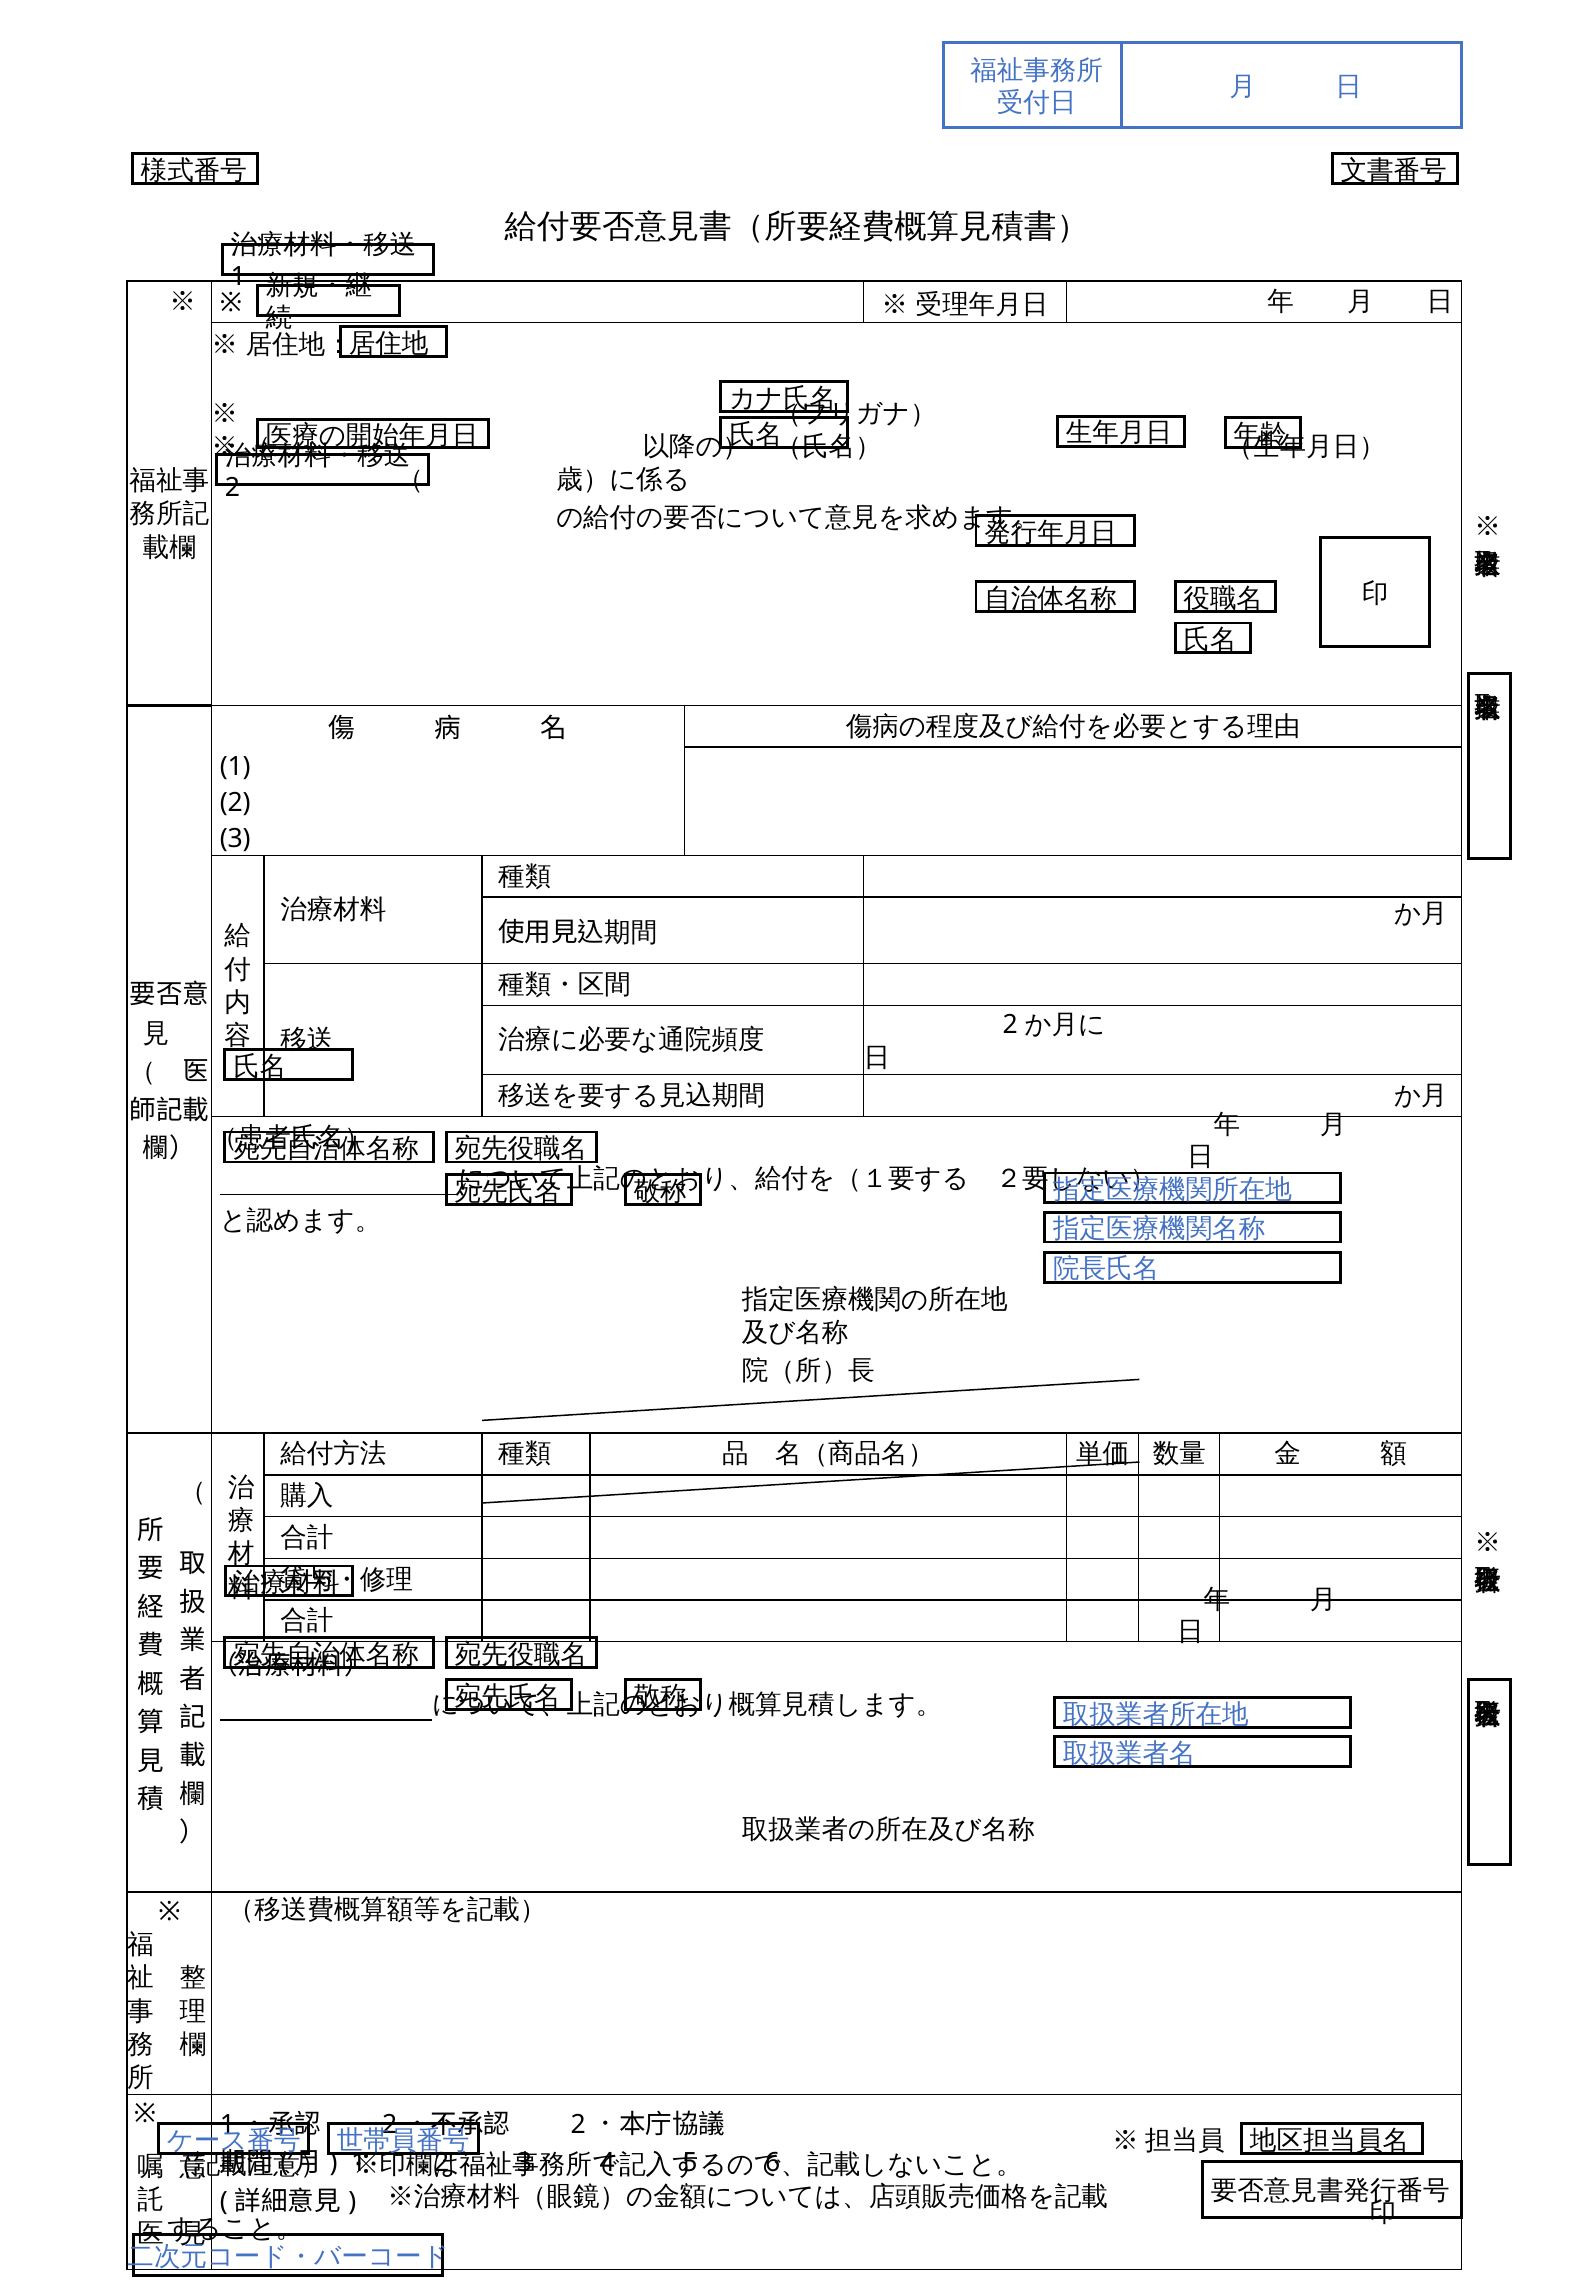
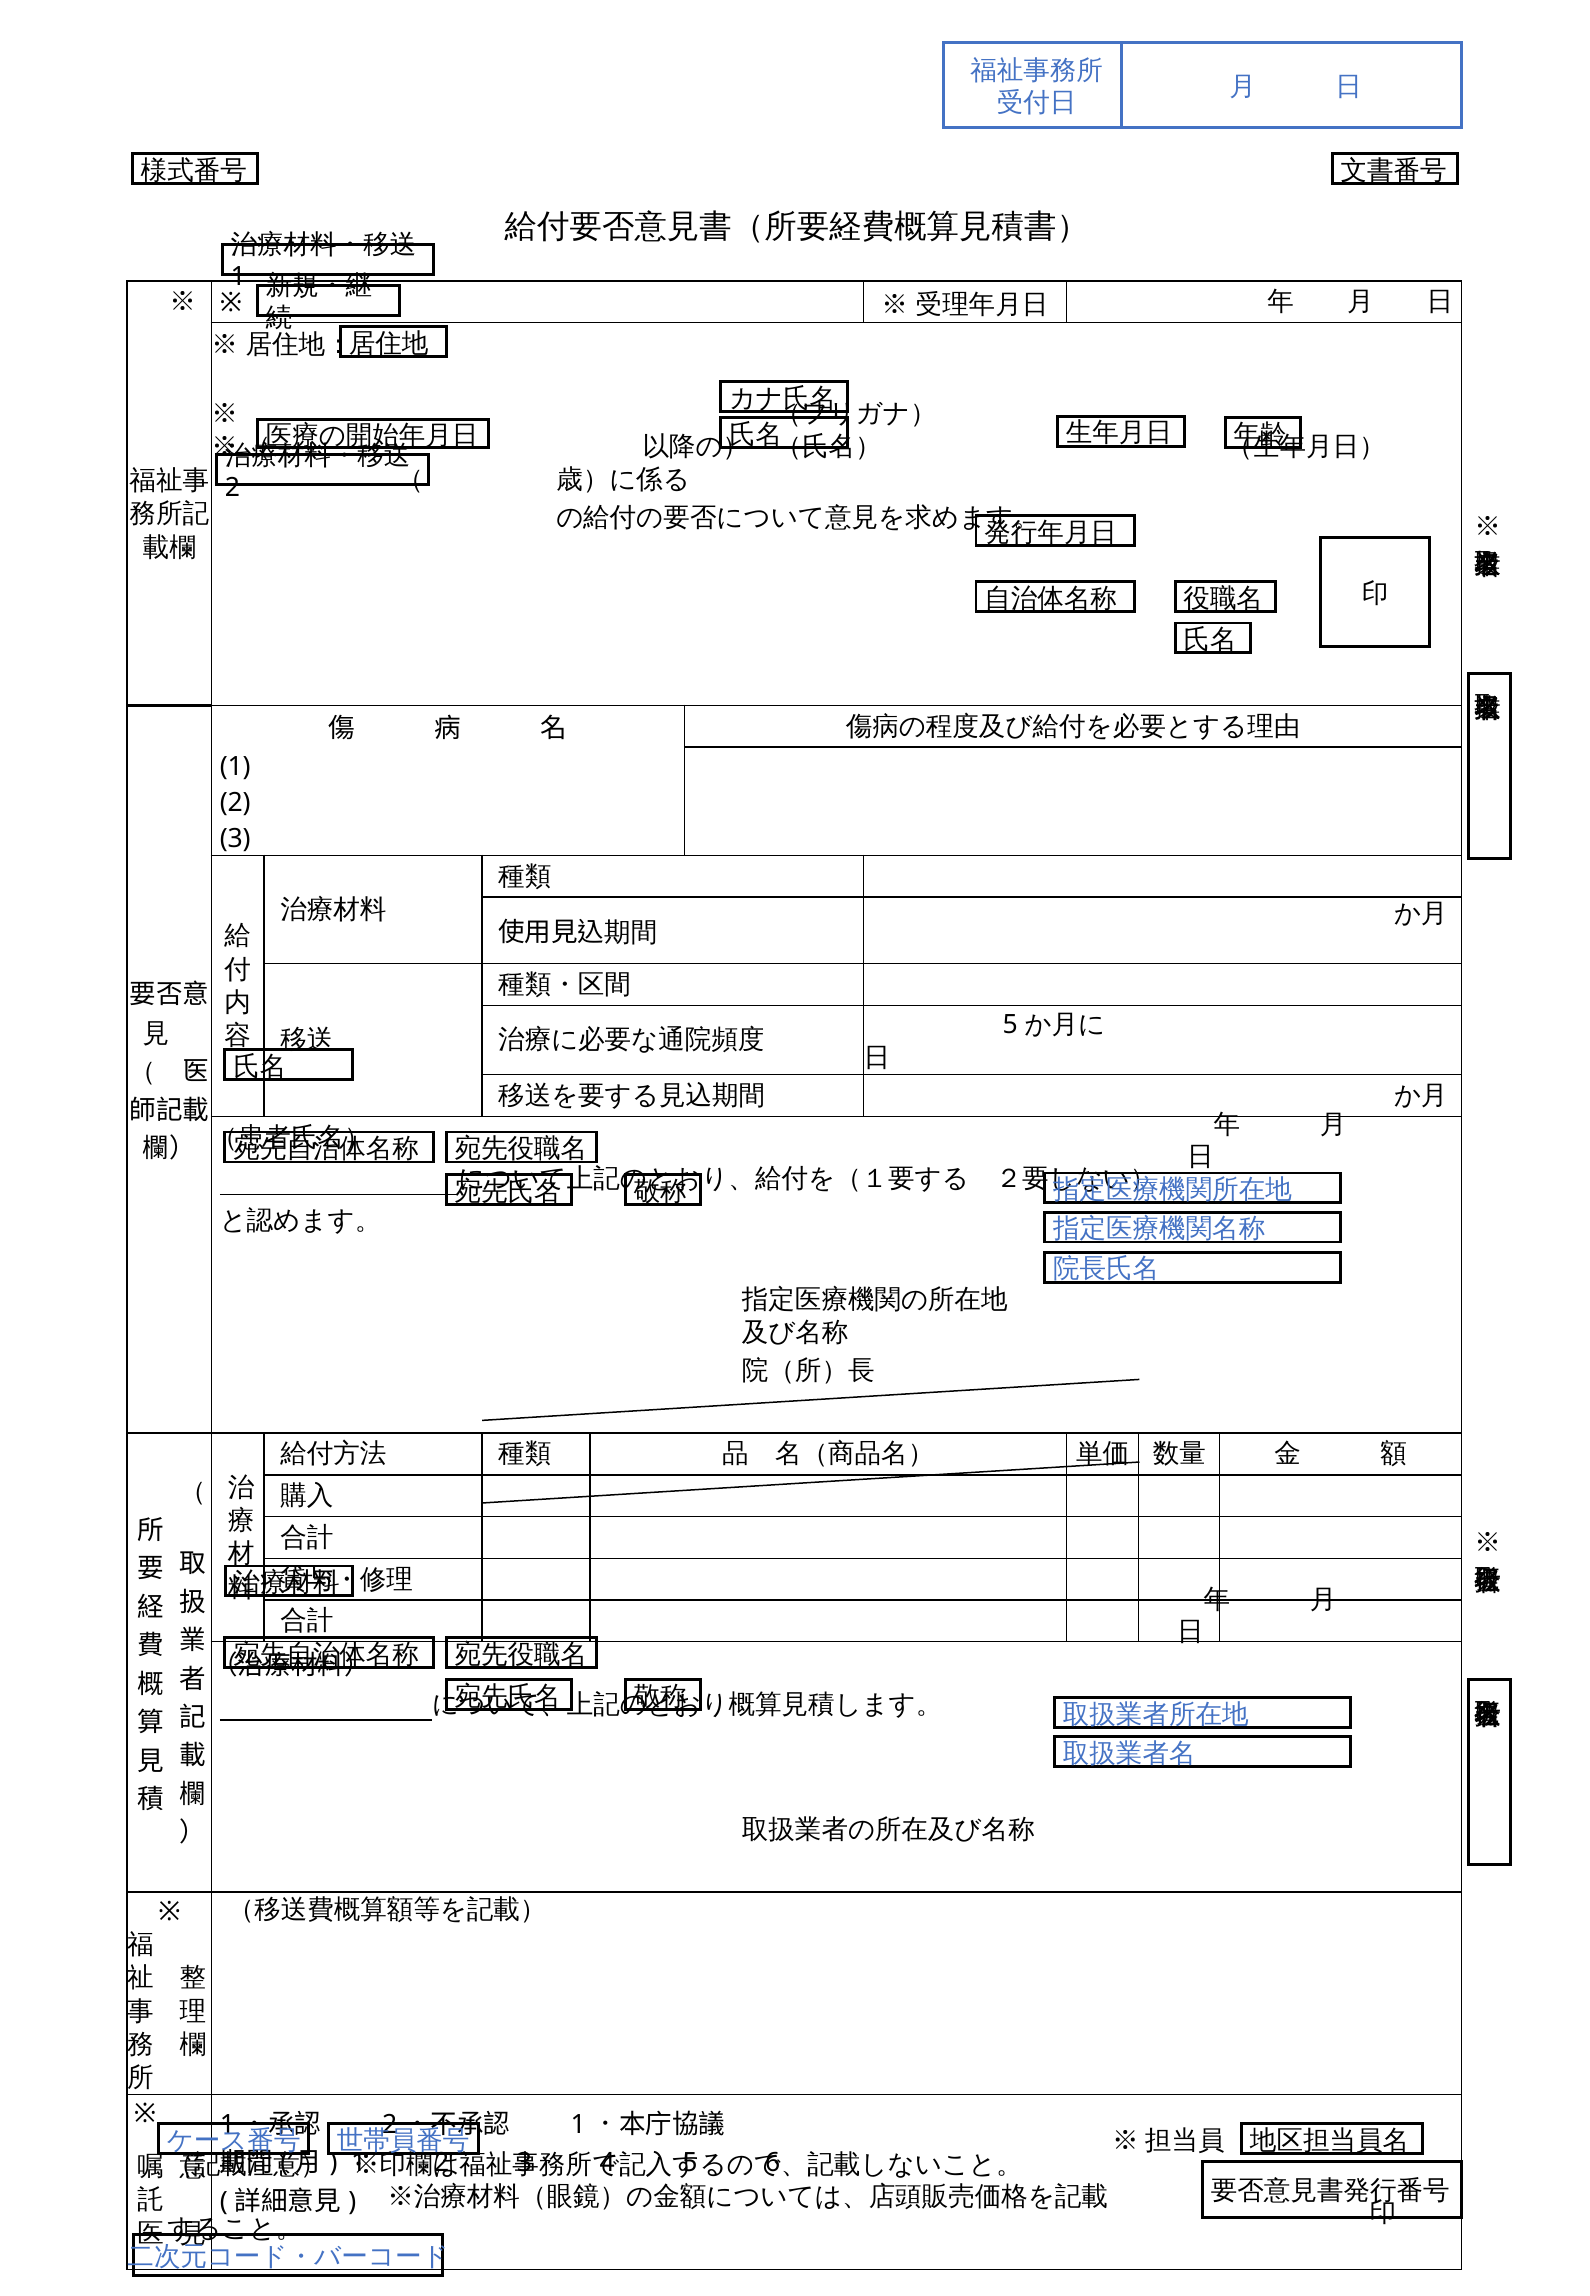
2 at (1010, 1025): 2 -> 5
2 at (578, 2125): 2 -> 1
